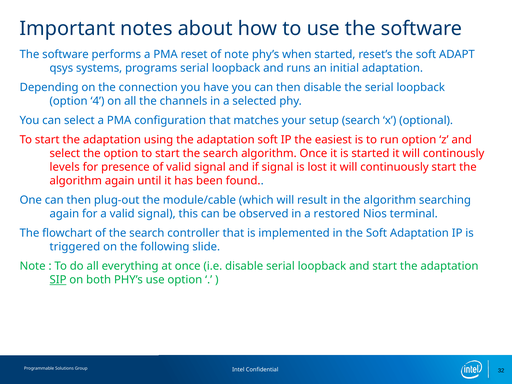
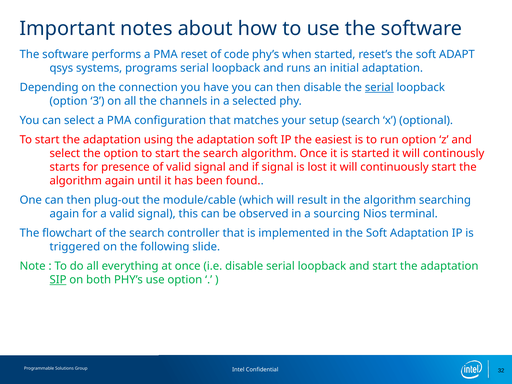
of note: note -> code
serial at (379, 88) underline: none -> present
4: 4 -> 3
levels: levels -> starts
restored: restored -> sourcing
